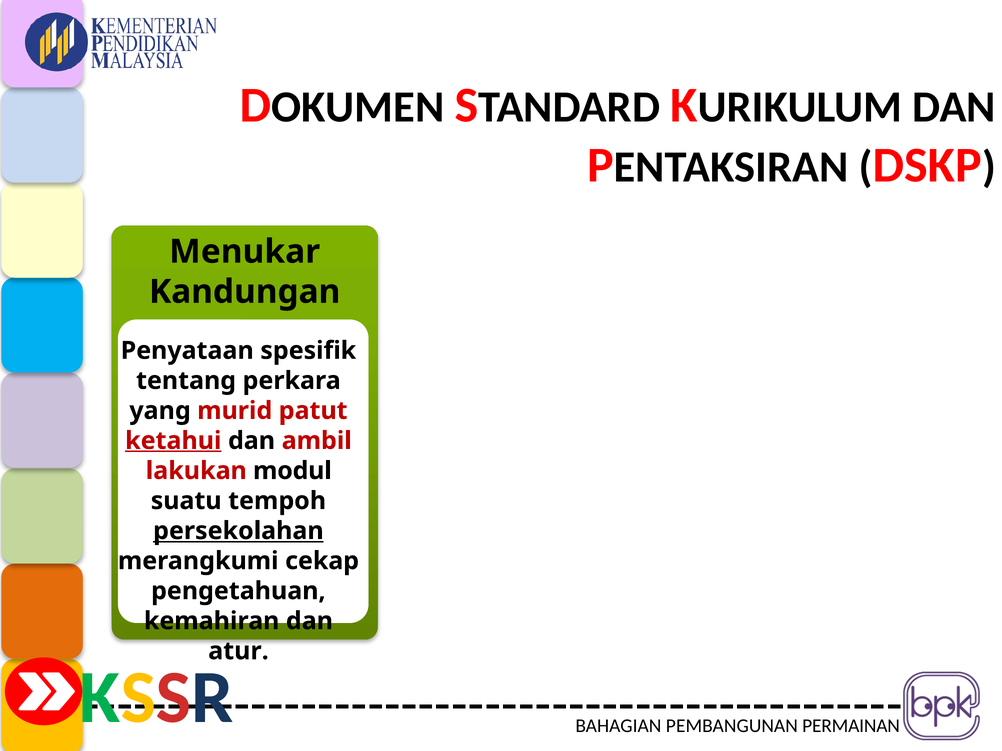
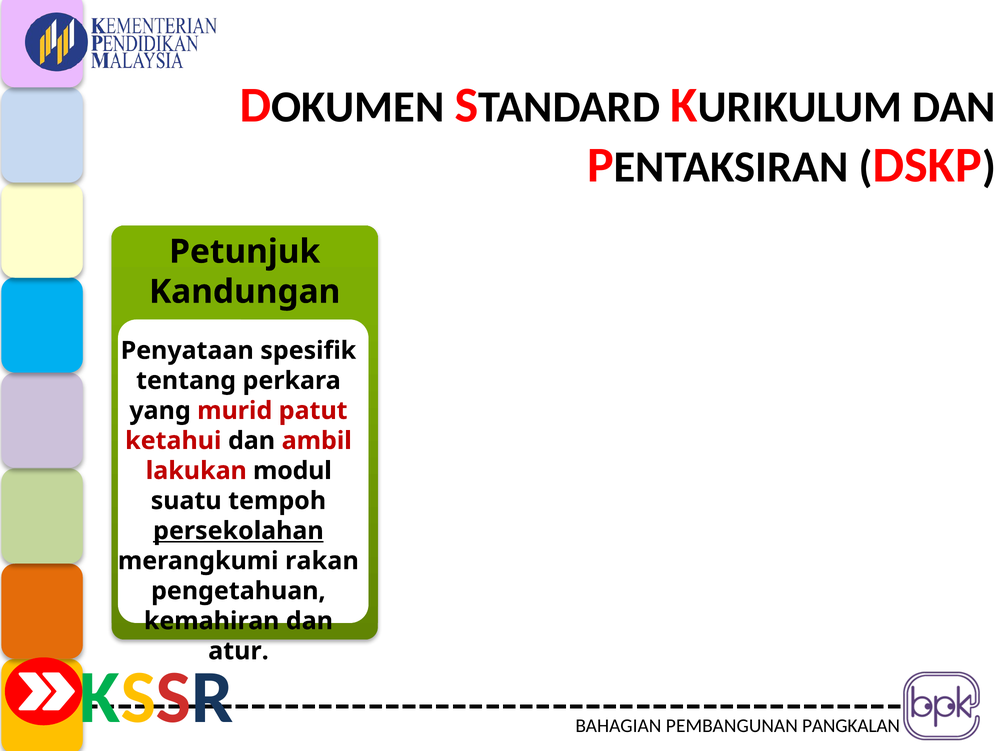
Menukar: Menukar -> Petunjuk
ketahui underline: present -> none
cekap: cekap -> rakan
PERMAINAN: PERMAINAN -> PANGKALAN
